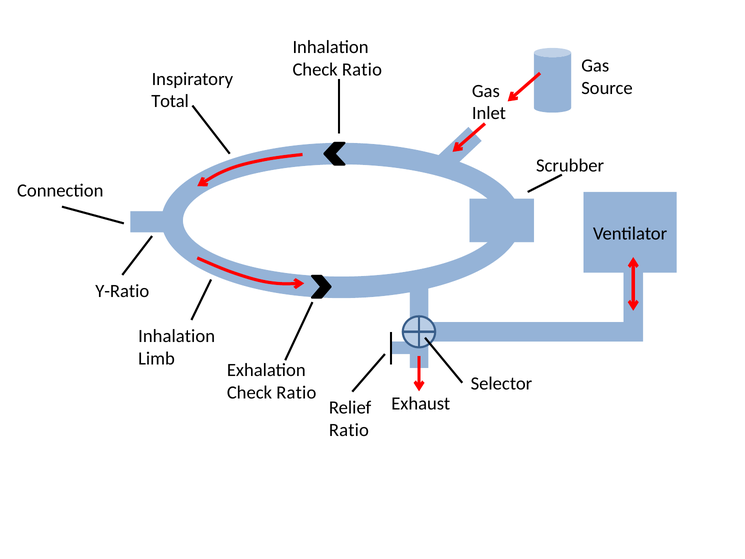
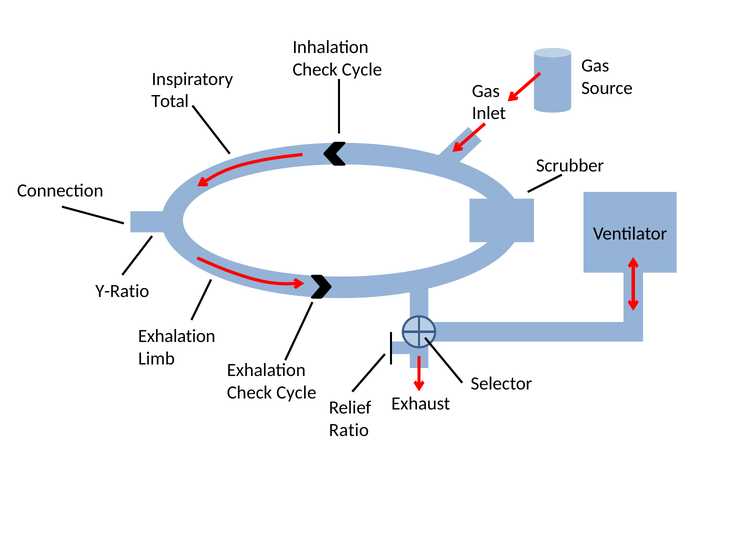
Ratio at (362, 69): Ratio -> Cycle
Inhalation at (177, 336): Inhalation -> Exhalation
Ratio at (296, 392): Ratio -> Cycle
